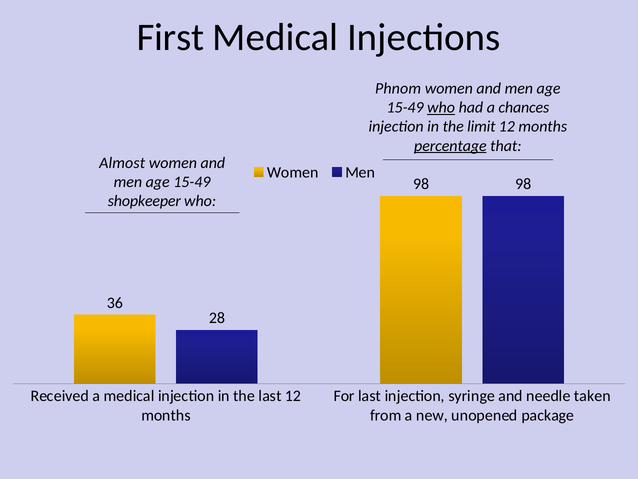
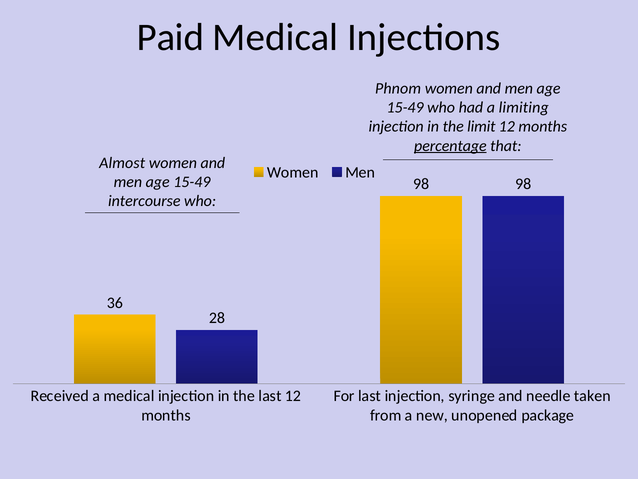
First: First -> Paid
who at (441, 107) underline: present -> none
chances: chances -> limiting
shopkeeper: shopkeeper -> intercourse
